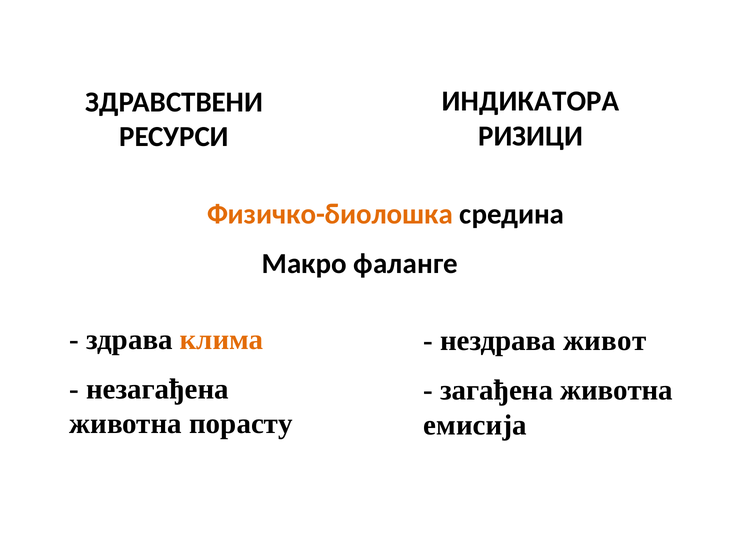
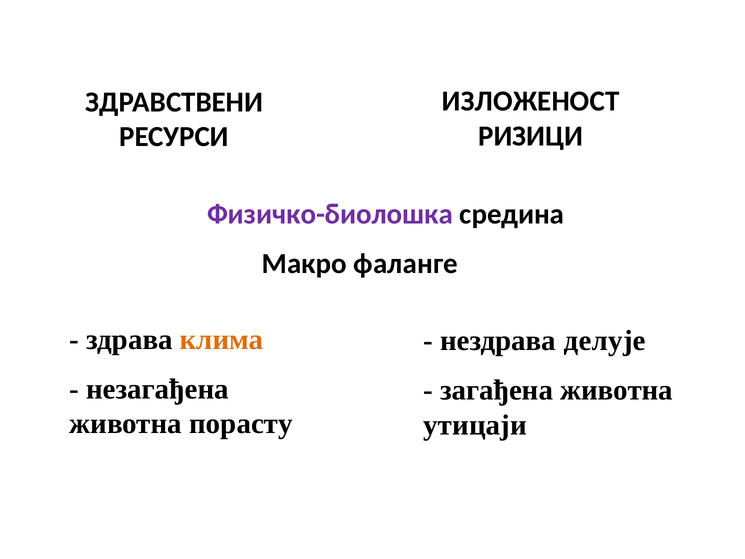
ИНДИКАТОРА: ИНДИКАТОРА -> ИЗЛОЖЕНОСТ
Физичко-биолошка colour: orange -> purple
живот: живот -> делује
емисија: емисија -> утицаји
